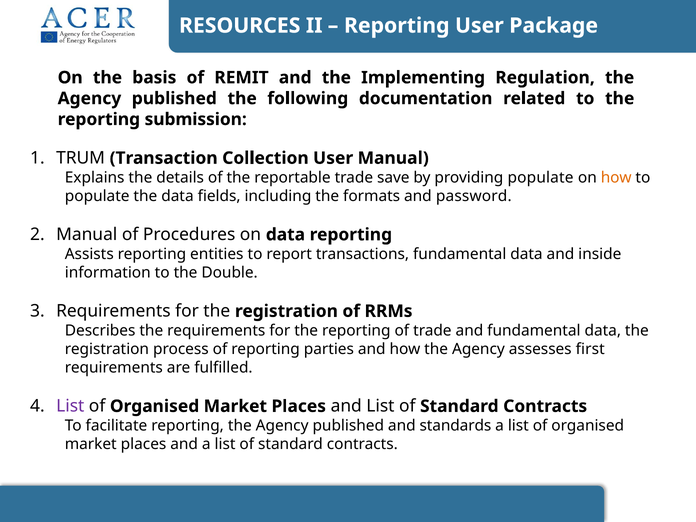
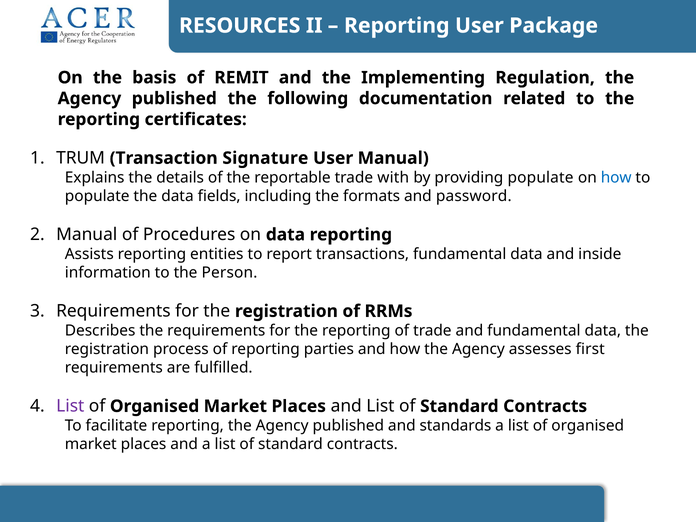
submission: submission -> certificates
Collection: Collection -> Signature
save: save -> with
how at (616, 178) colour: orange -> blue
Double: Double -> Person
